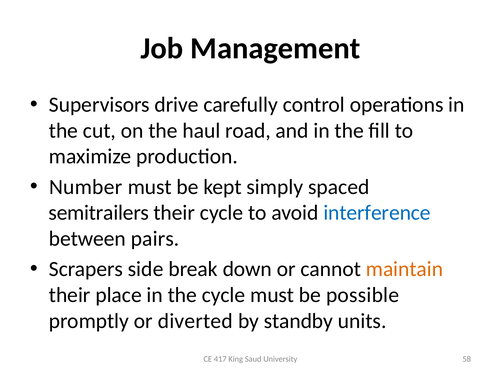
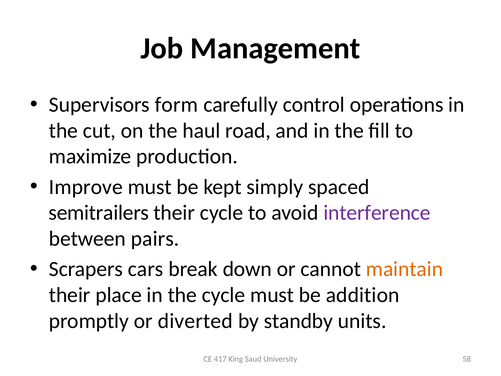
drive: drive -> form
Number: Number -> Improve
interference colour: blue -> purple
side: side -> cars
possible: possible -> addition
